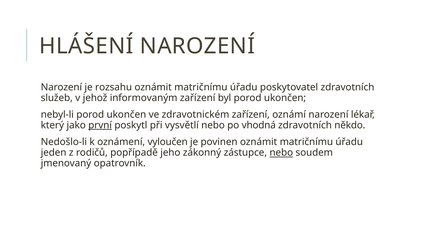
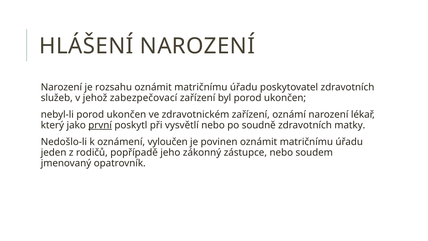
informovaným: informovaným -> zabezpečovací
vhodná: vhodná -> soudně
někdo: někdo -> matky
nebo at (281, 153) underline: present -> none
